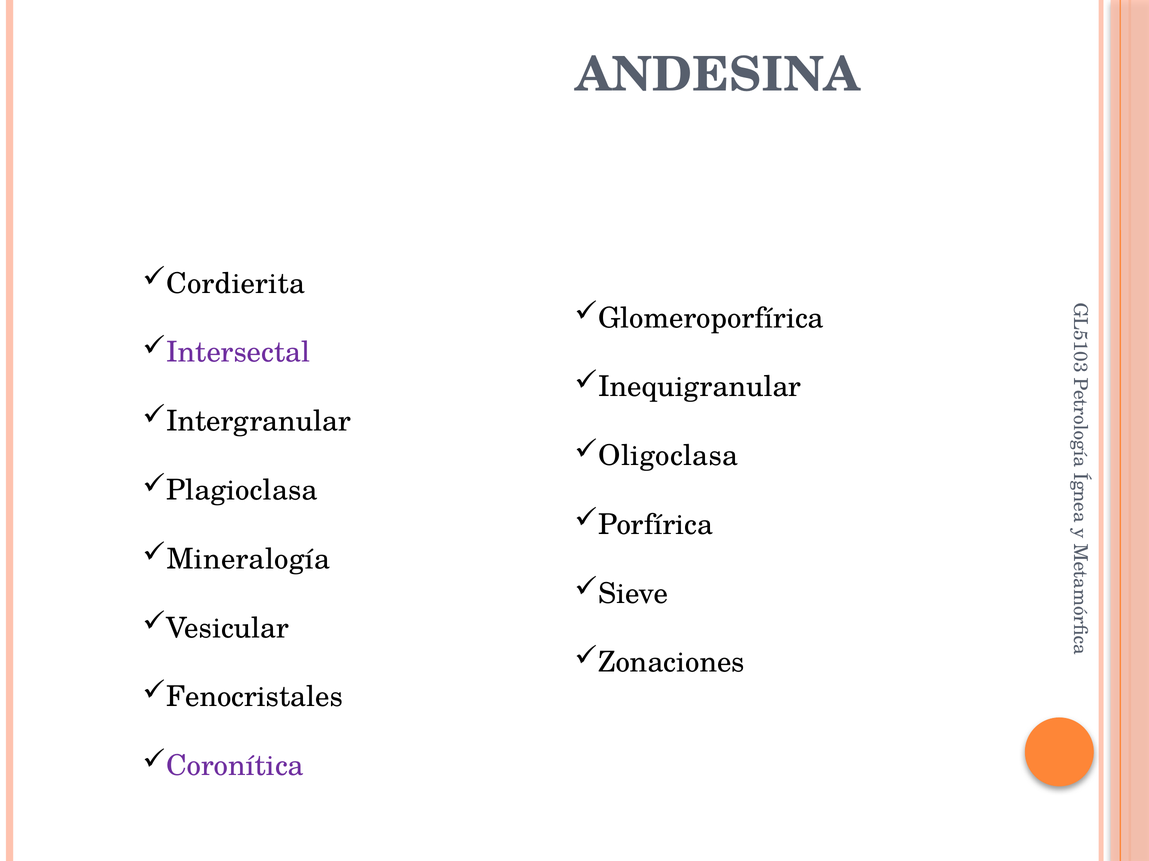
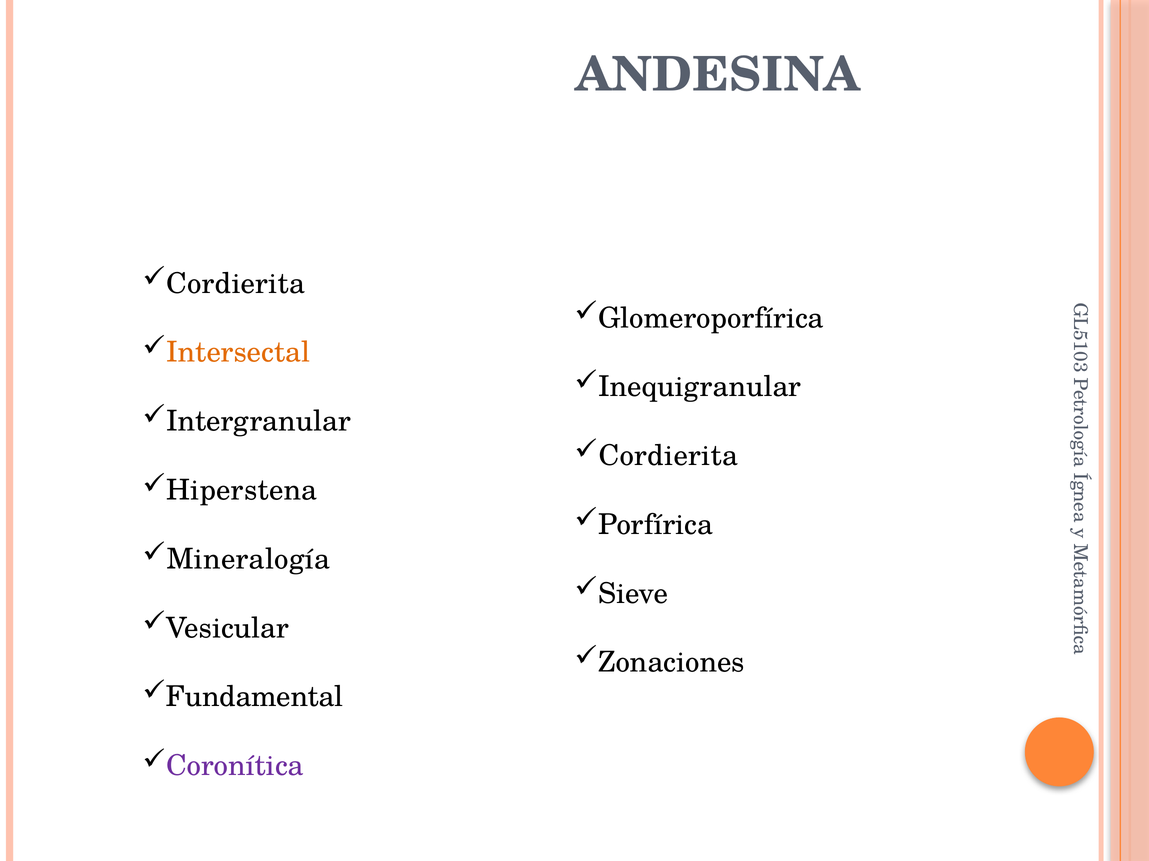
Intersectal colour: purple -> orange
Oligoclasa at (668, 456): Oligoclasa -> Cordierita
Plagioclasa: Plagioclasa -> Hiperstena
Fenocristales: Fenocristales -> Fundamental
